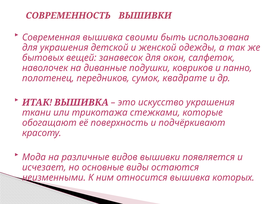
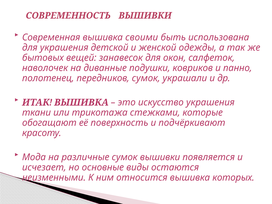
квадрате: квадрате -> украшали
различные видов: видов -> сумок
